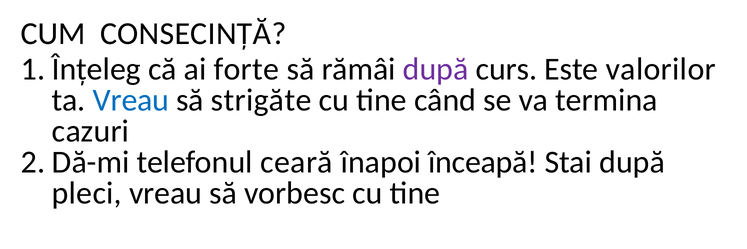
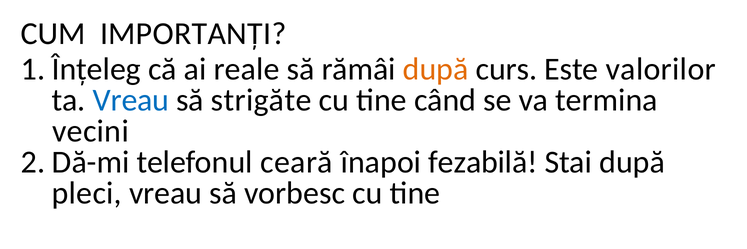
CONSECINȚĂ: CONSECINȚĂ -> IMPORTANȚI
forte: forte -> reale
după at (436, 69) colour: purple -> orange
cazuri: cazuri -> vecini
înceapă: înceapă -> fezabilă
